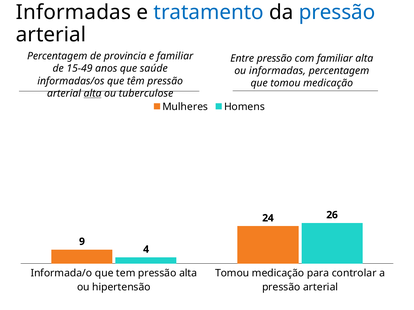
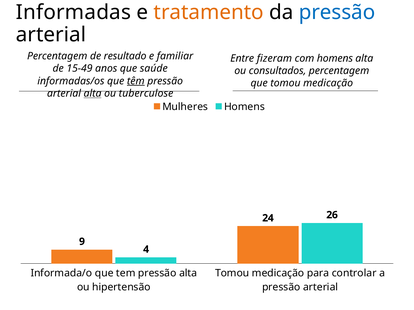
tratamento colour: blue -> orange
provincia: provincia -> resultado
Entre pressão: pressão -> fizeram
com familiar: familiar -> homens
ou informadas: informadas -> consultados
têm underline: none -> present
